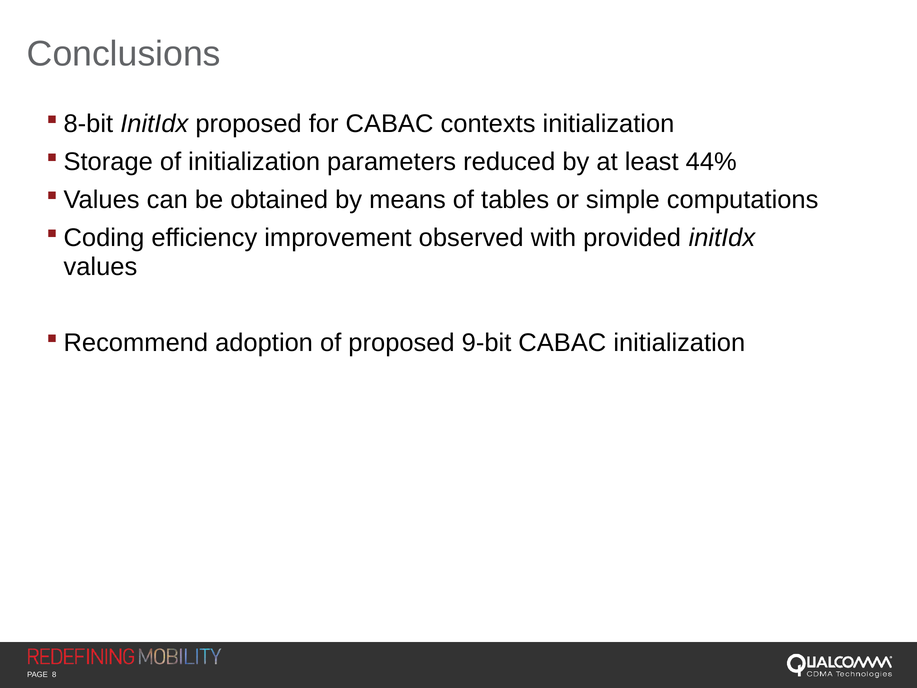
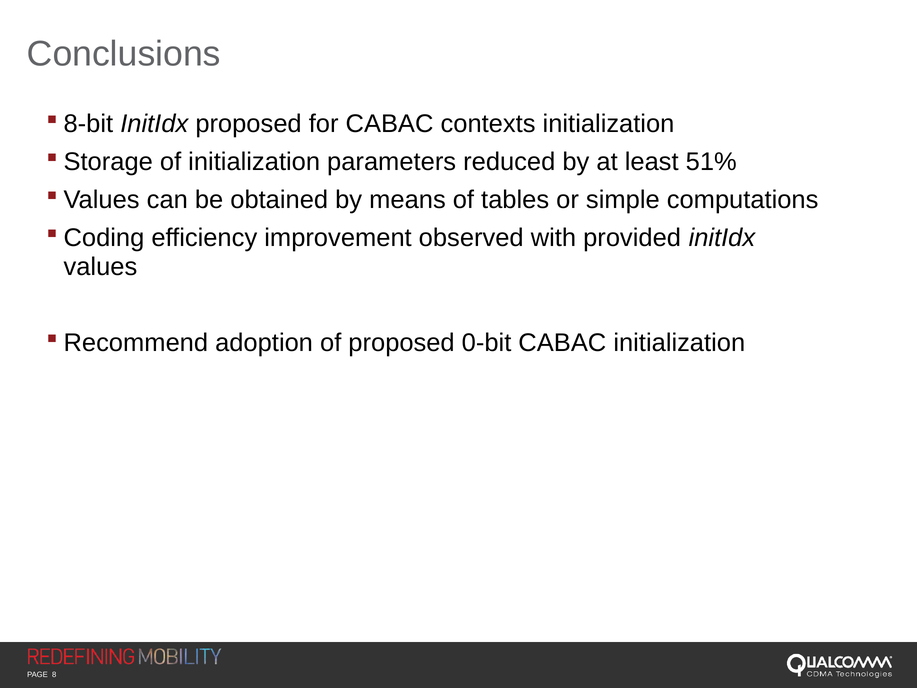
44%: 44% -> 51%
9-bit: 9-bit -> 0-bit
